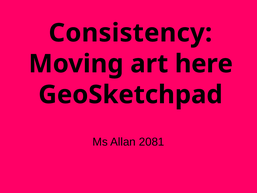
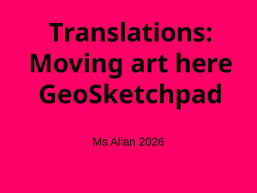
Consistency: Consistency -> Translations
2081: 2081 -> 2026
